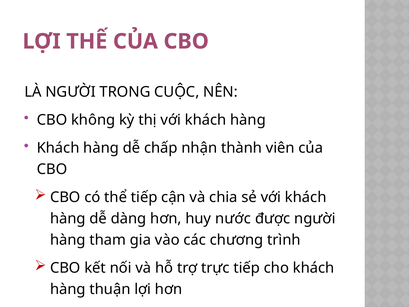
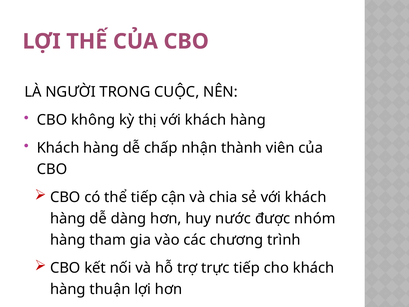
được người: người -> nhóm
